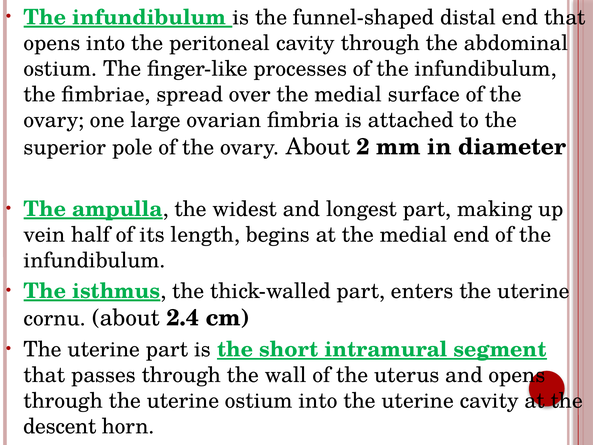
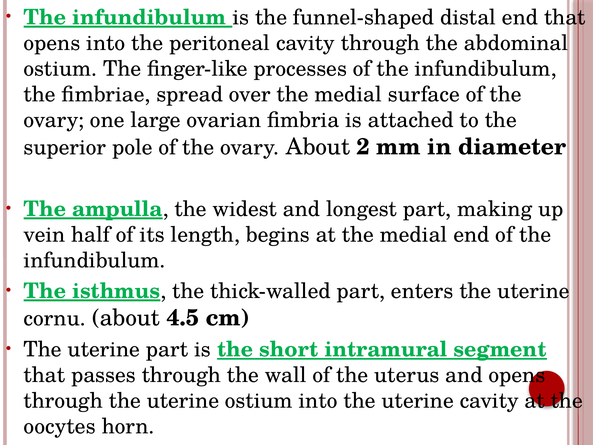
2.4: 2.4 -> 4.5
descent: descent -> oocytes
